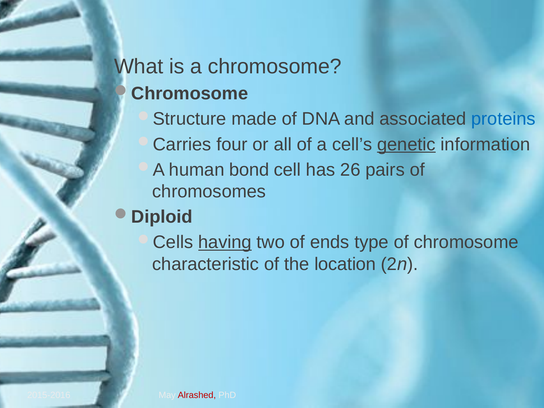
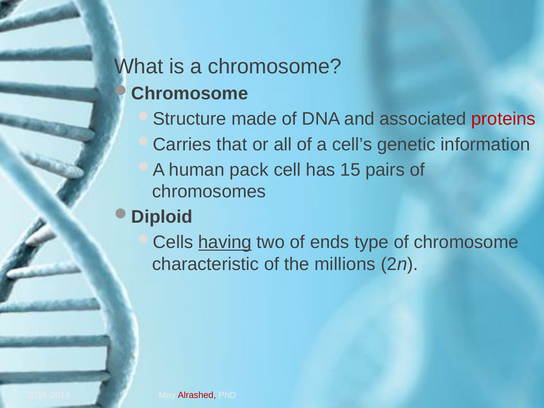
proteins colour: blue -> red
four: four -> that
genetic underline: present -> none
bond: bond -> pack
26: 26 -> 15
location: location -> millions
